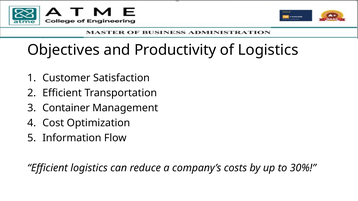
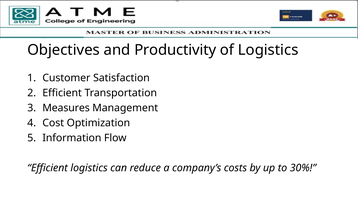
Container: Container -> Measures
